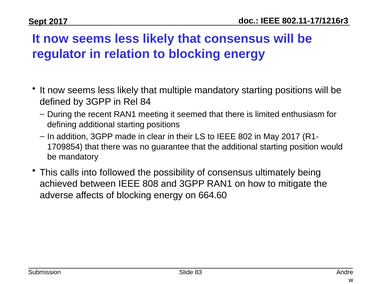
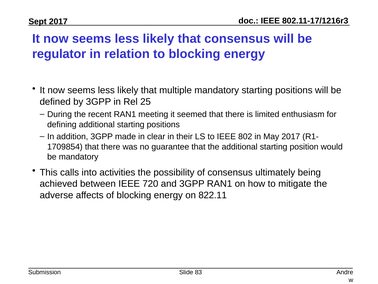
84: 84 -> 25
followed: followed -> activities
808: 808 -> 720
664.60: 664.60 -> 822.11
